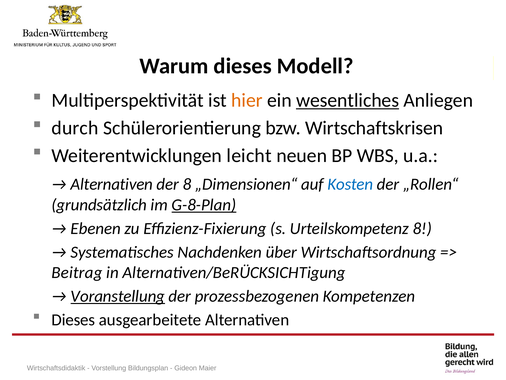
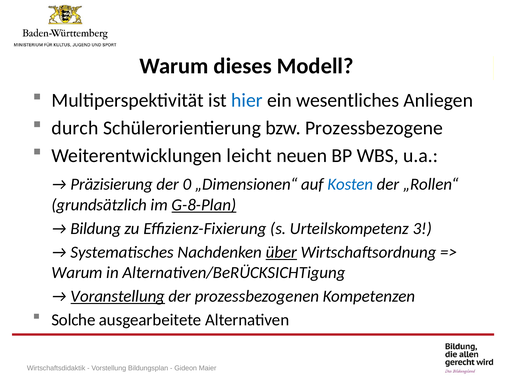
hier colour: orange -> blue
wesentliches underline: present -> none
Wirtschaftskrisen: Wirtschaftskrisen -> Prozessbezogene
Alternativen at (112, 184): Alternativen -> Präzisierung
der 8: 8 -> 0
Ebenen: Ebenen -> Bildung
Urteilskompetenz 8: 8 -> 3
über underline: none -> present
Beitrag at (77, 272): Beitrag -> Warum
Dieses at (73, 319): Dieses -> Solche
